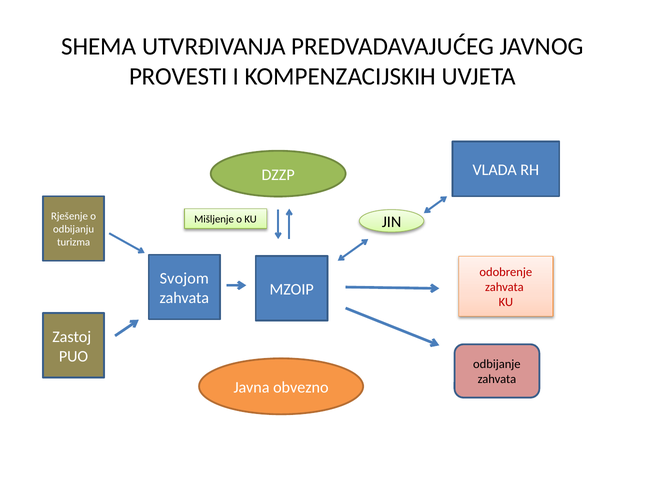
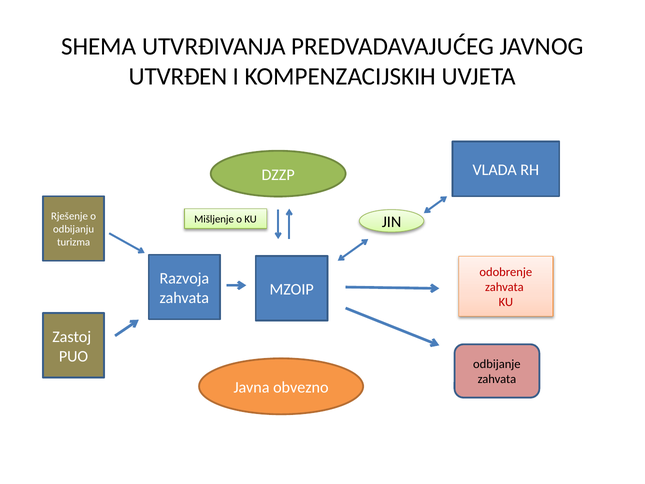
PROVESTI: PROVESTI -> UTVRĐEN
Svojom: Svojom -> Razvoja
